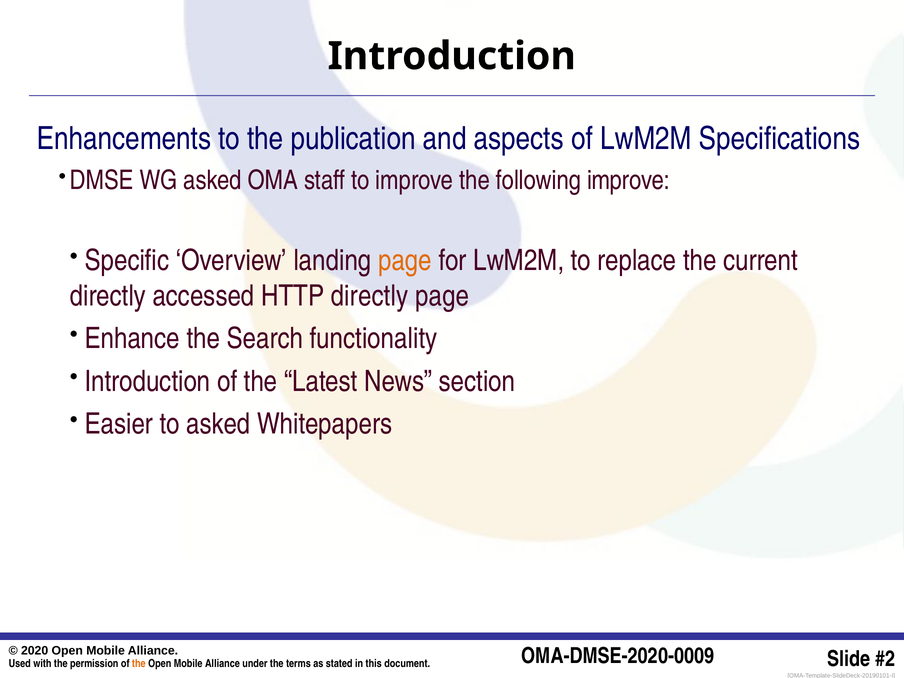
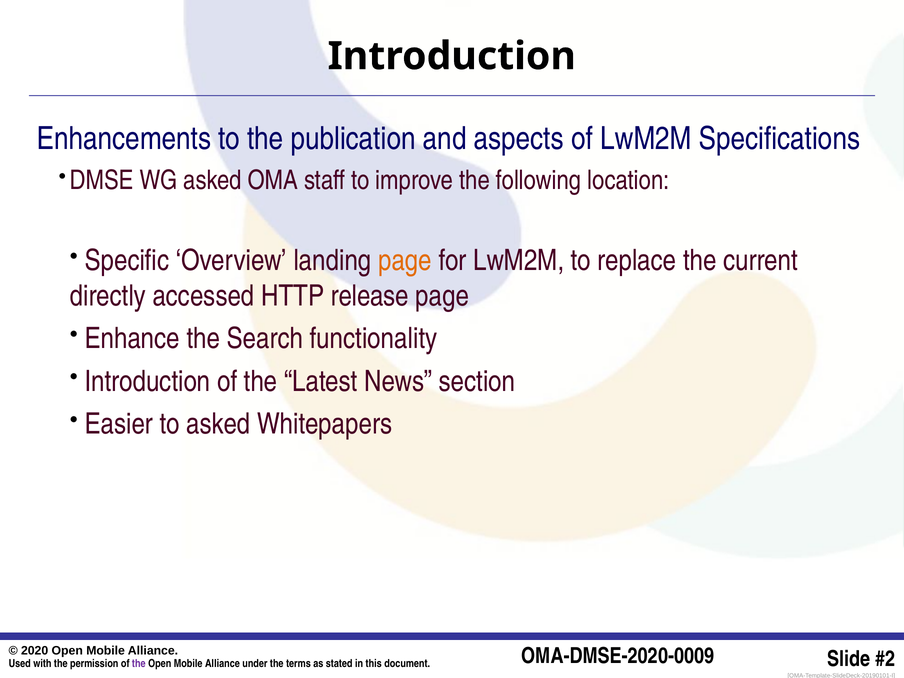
following improve: improve -> location
HTTP directly: directly -> release
the at (139, 663) colour: orange -> purple
